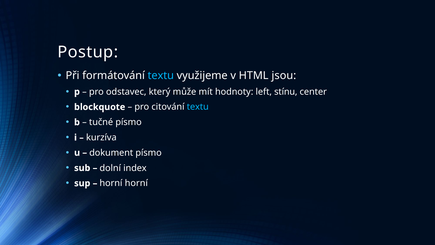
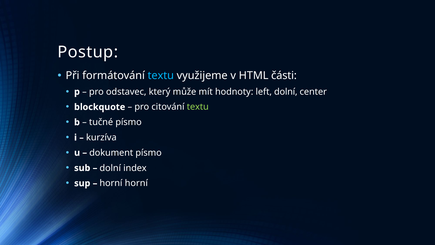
jsou: jsou -> části
left stínu: stínu -> dolní
textu at (198, 107) colour: light blue -> light green
